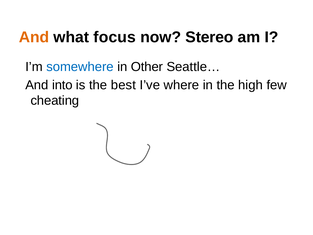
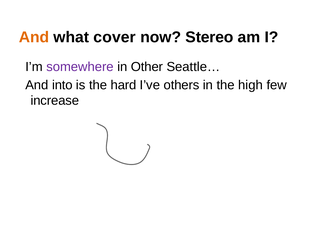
focus: focus -> cover
somewhere colour: blue -> purple
best: best -> hard
where: where -> others
cheating: cheating -> increase
